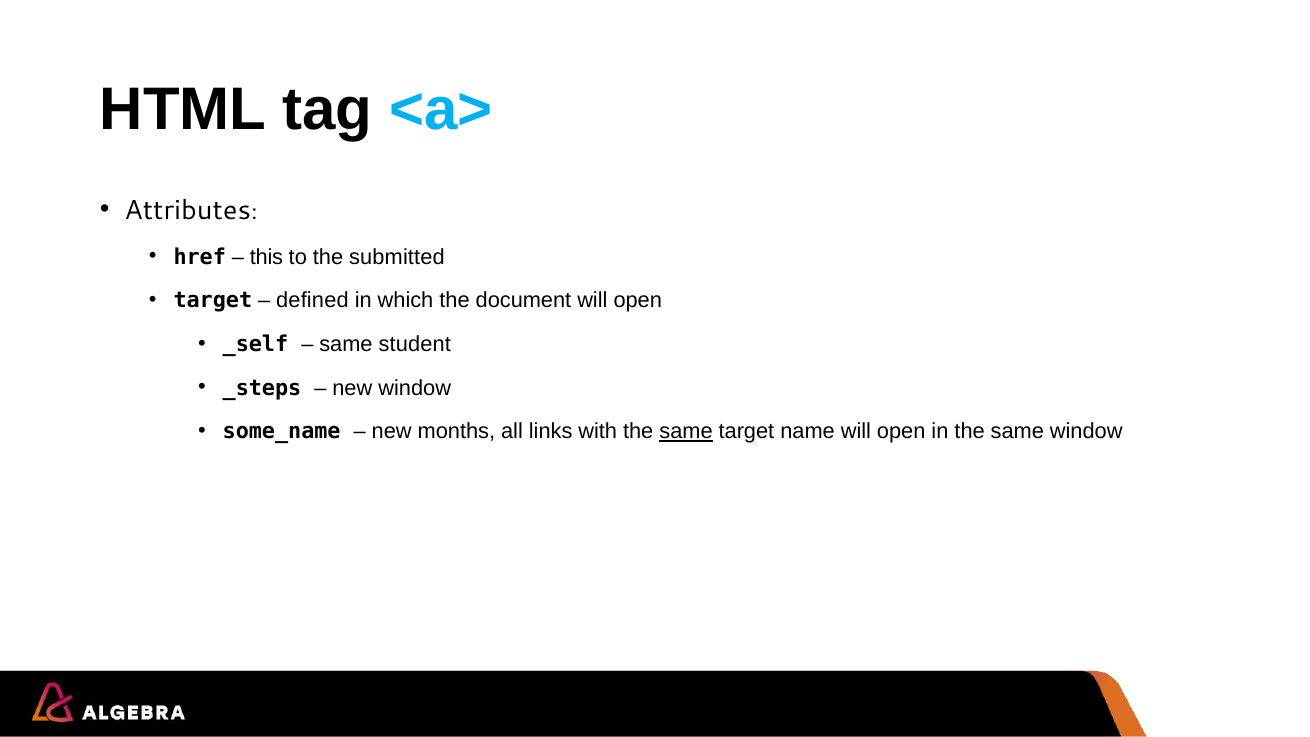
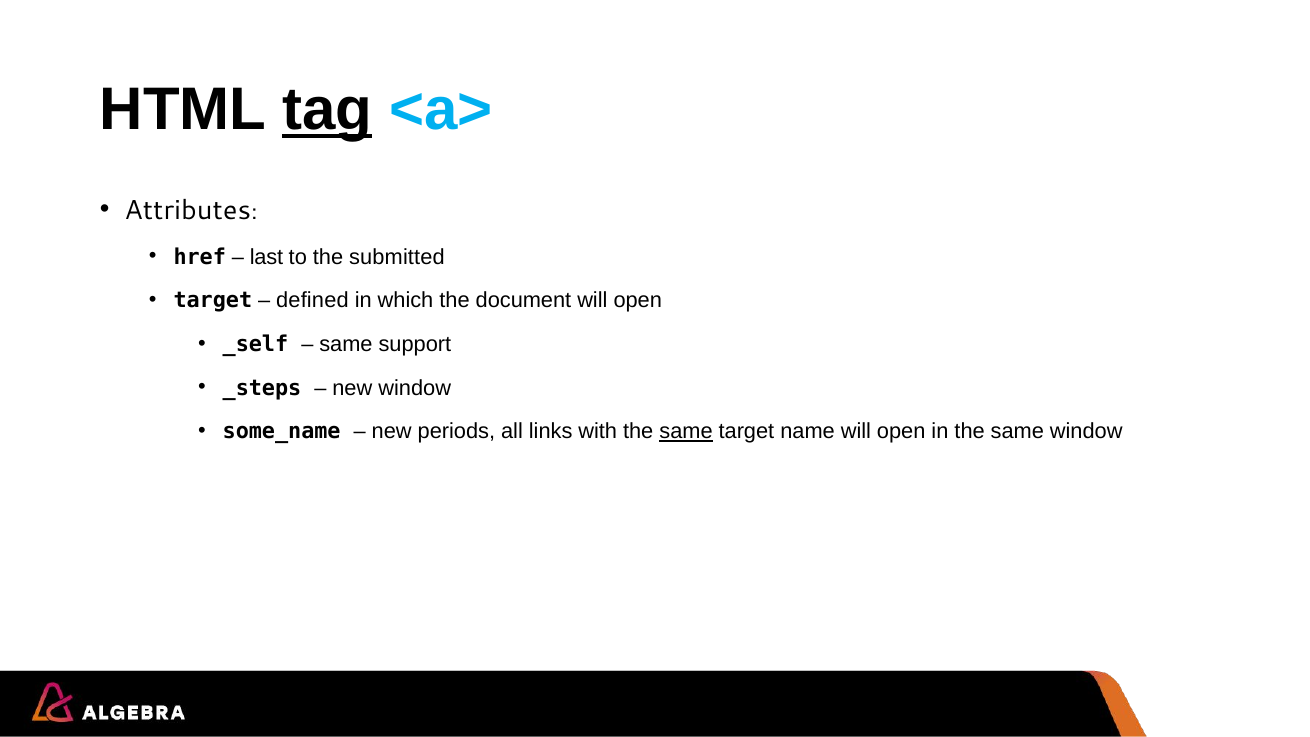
tag underline: none -> present
this: this -> last
student: student -> support
months: months -> periods
